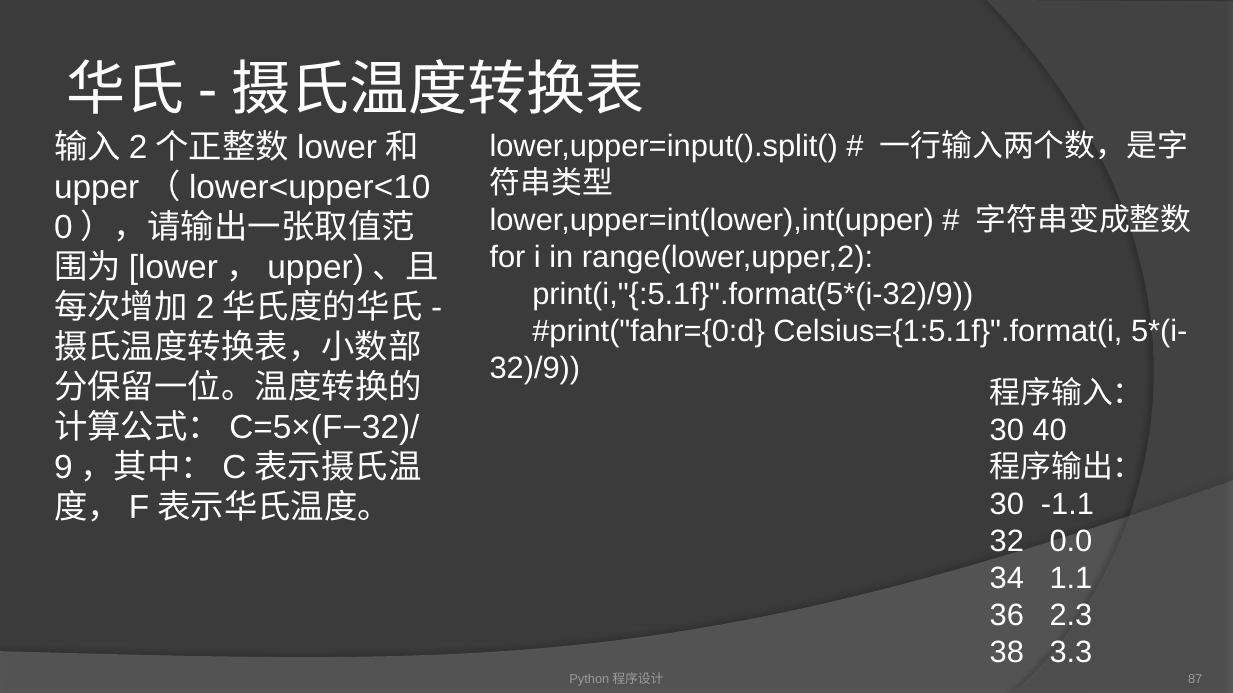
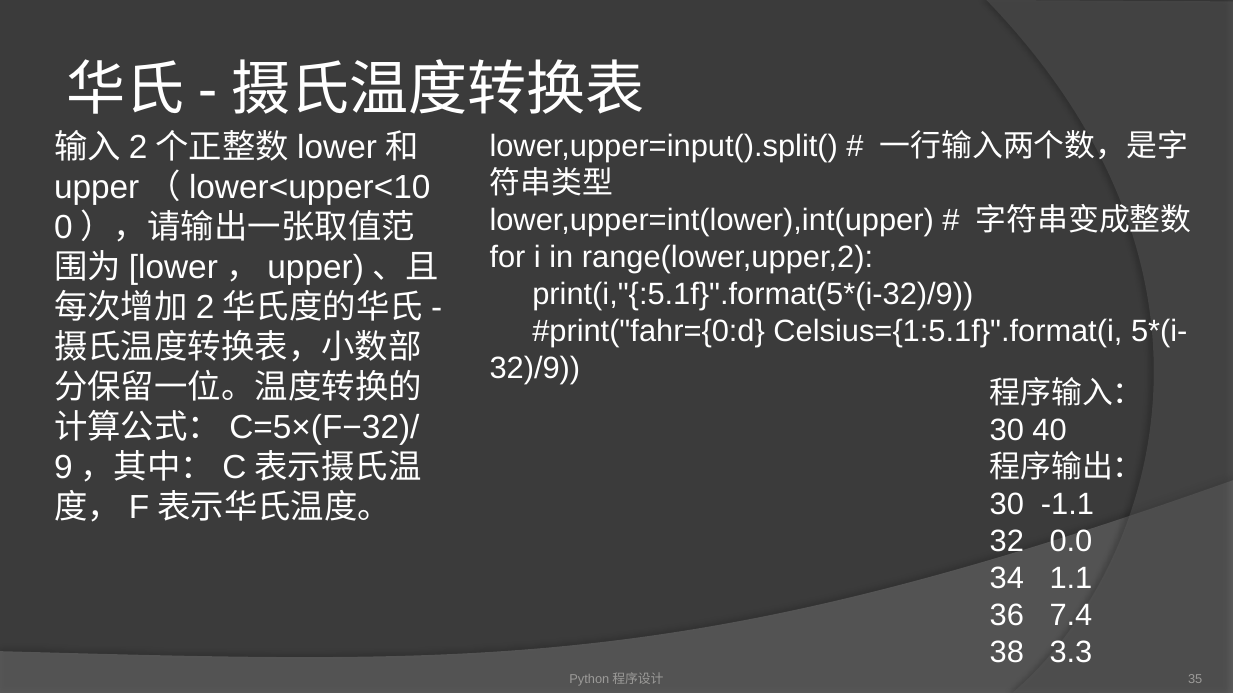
2.3: 2.3 -> 7.4
87: 87 -> 35
